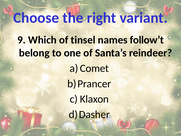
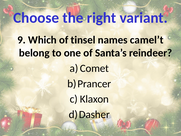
follow’t: follow’t -> camel’t
